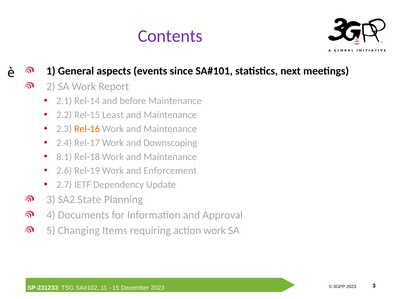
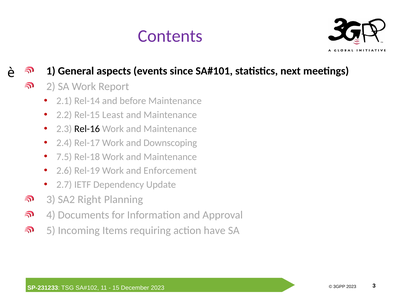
Rel-16 colour: orange -> black
8.1: 8.1 -> 7.5
State: State -> Right
Changing: Changing -> Incoming
action work: work -> have
